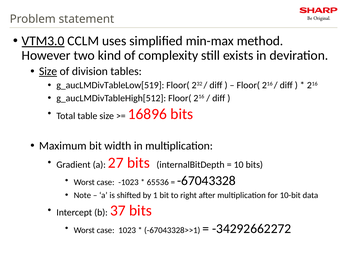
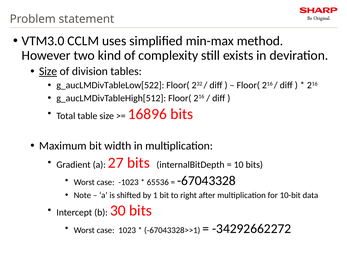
VTM3.0 underline: present -> none
g_aucLMDivTableLow[519: g_aucLMDivTableLow[519 -> g_aucLMDivTableLow[522
37: 37 -> 30
